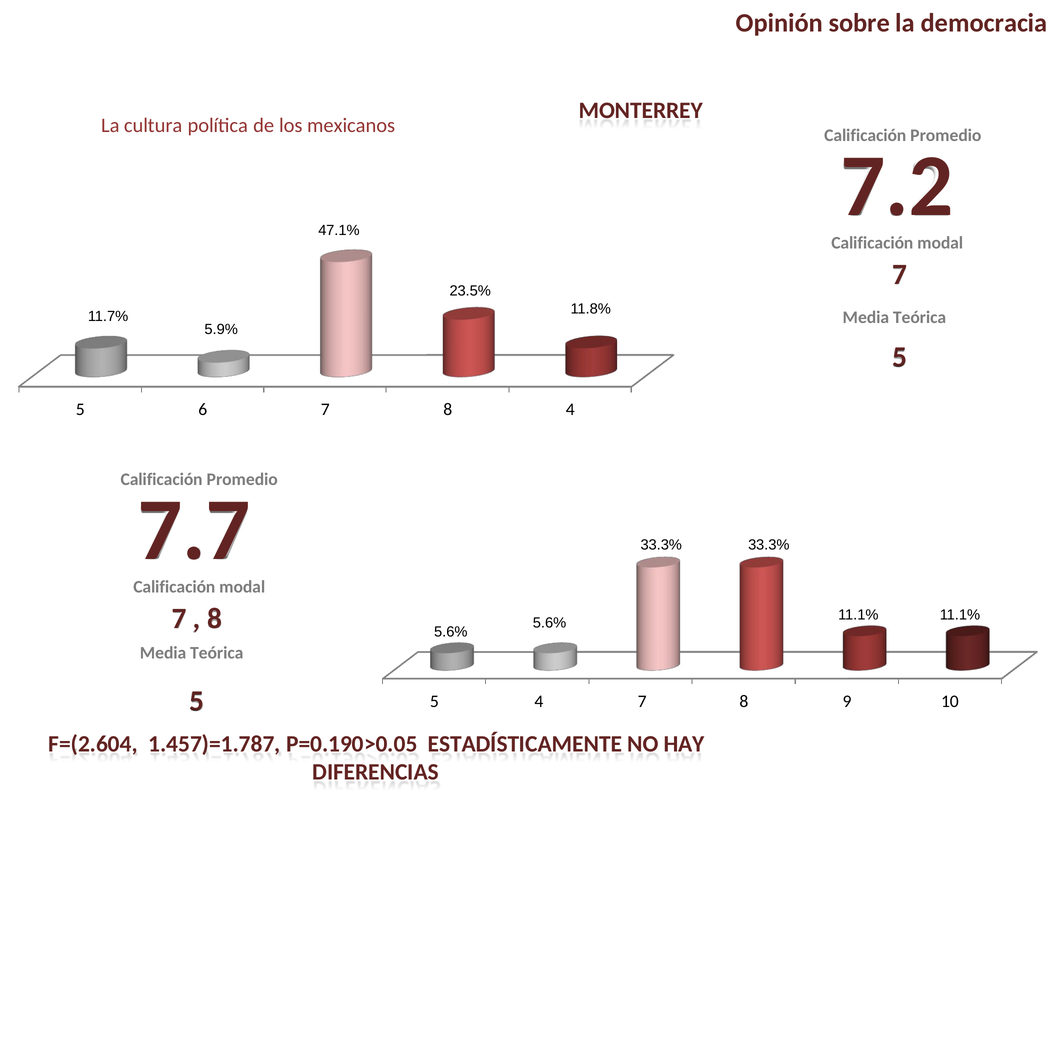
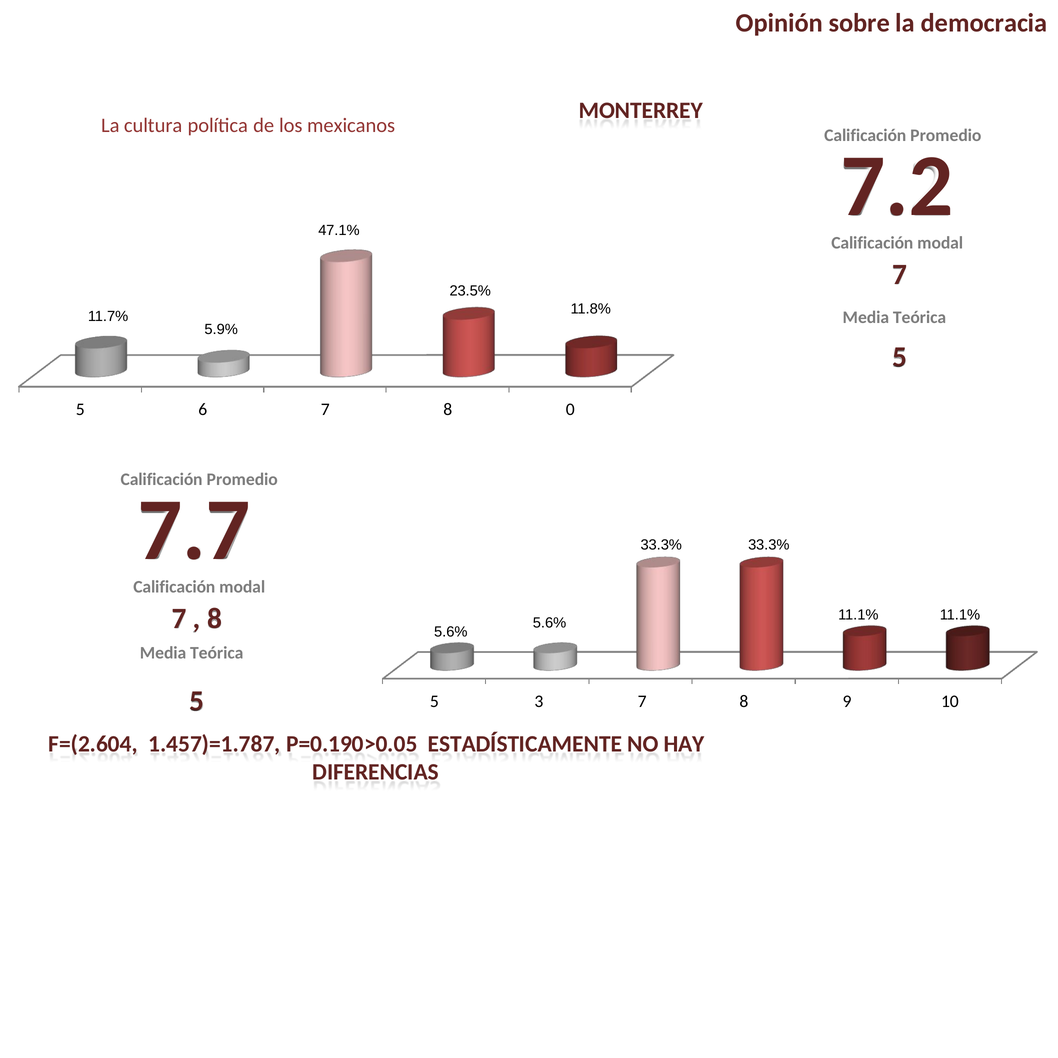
8 4: 4 -> 0
5 4: 4 -> 3
